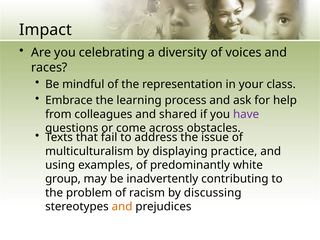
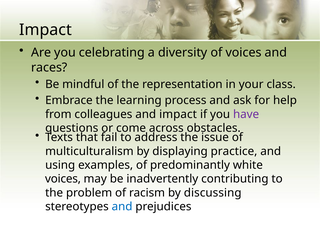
and shared: shared -> impact
group at (63, 179): group -> voices
and at (122, 207) colour: orange -> blue
